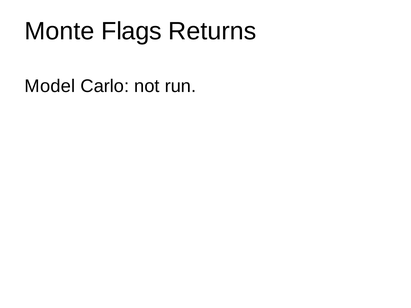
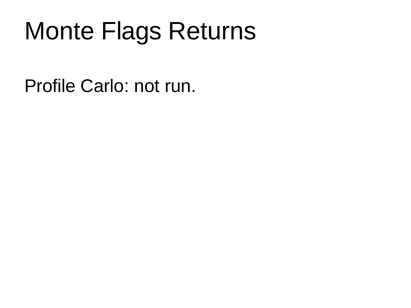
Model: Model -> Profile
